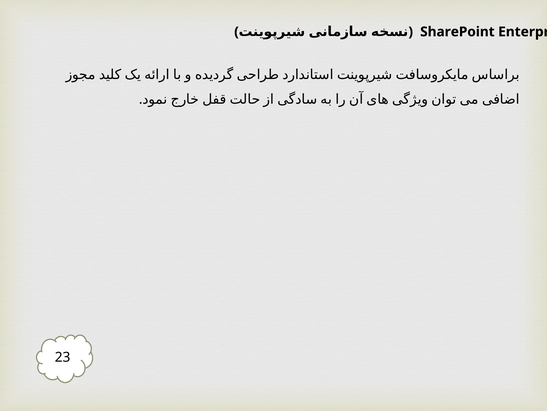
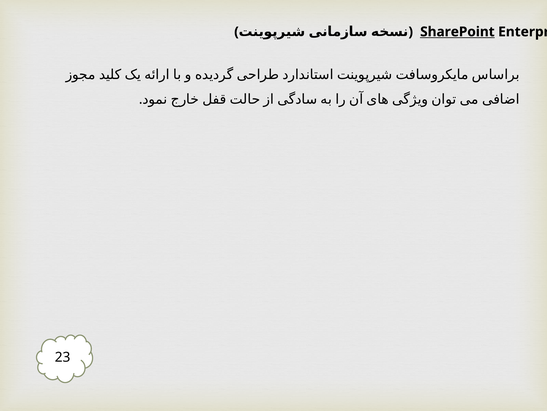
SharePoint underline: none -> present
